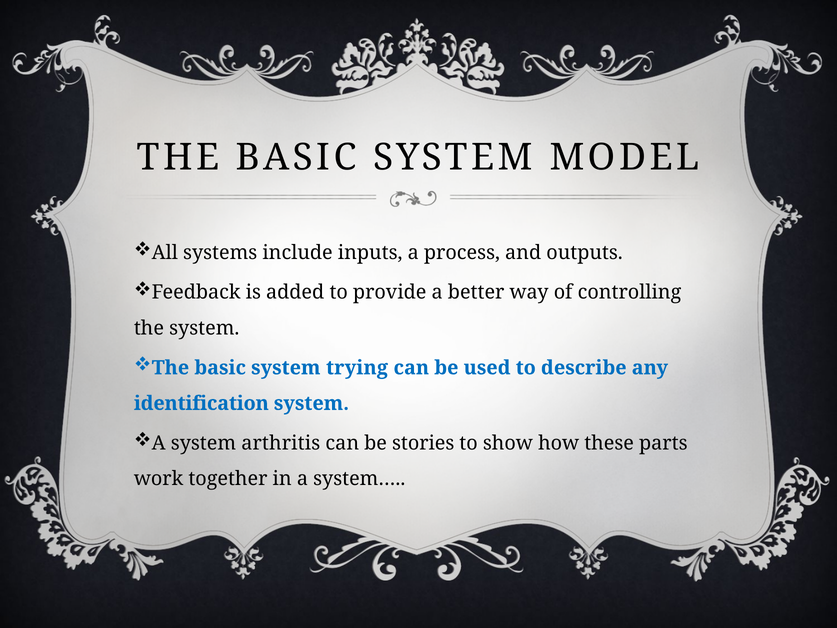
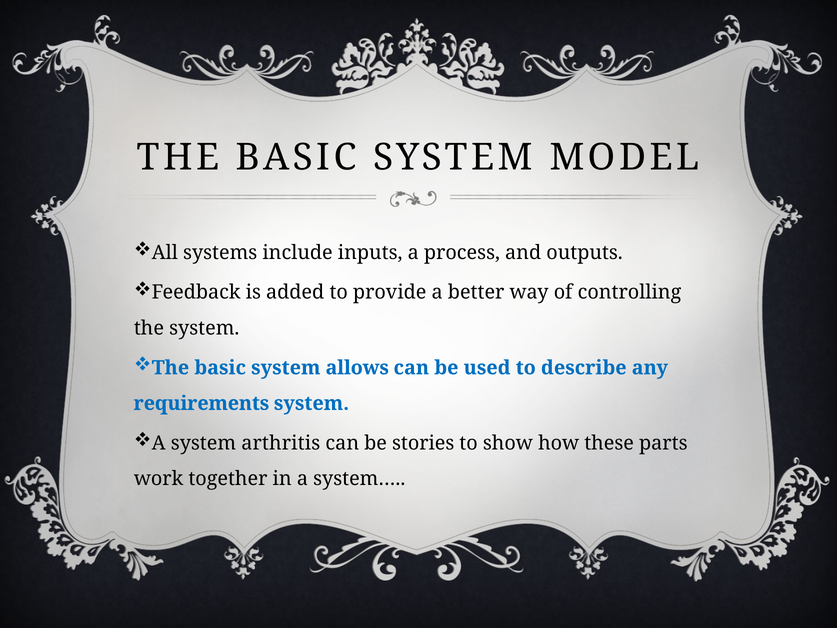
trying: trying -> allows
identification: identification -> requirements
